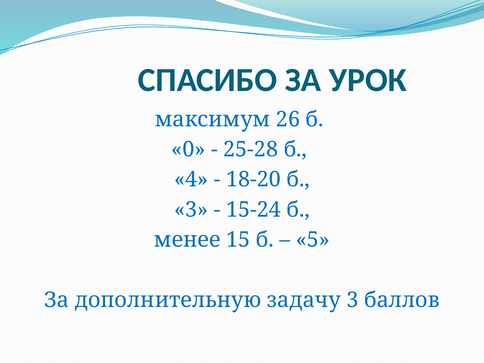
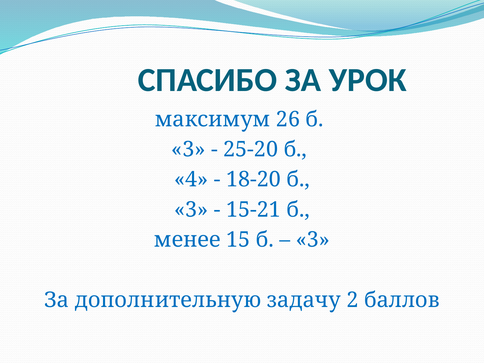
0 at (188, 149): 0 -> 3
25-28: 25-28 -> 25-20
15-24: 15-24 -> 15-21
5 at (313, 240): 5 -> 3
задачу 3: 3 -> 2
